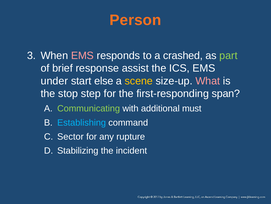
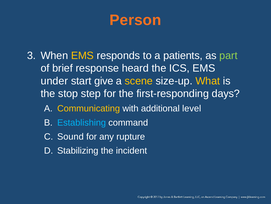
EMS at (82, 55) colour: pink -> yellow
crashed: crashed -> patients
assist: assist -> heard
else: else -> give
What colour: pink -> yellow
span: span -> days
Communicating colour: light green -> yellow
must: must -> level
Sector: Sector -> Sound
